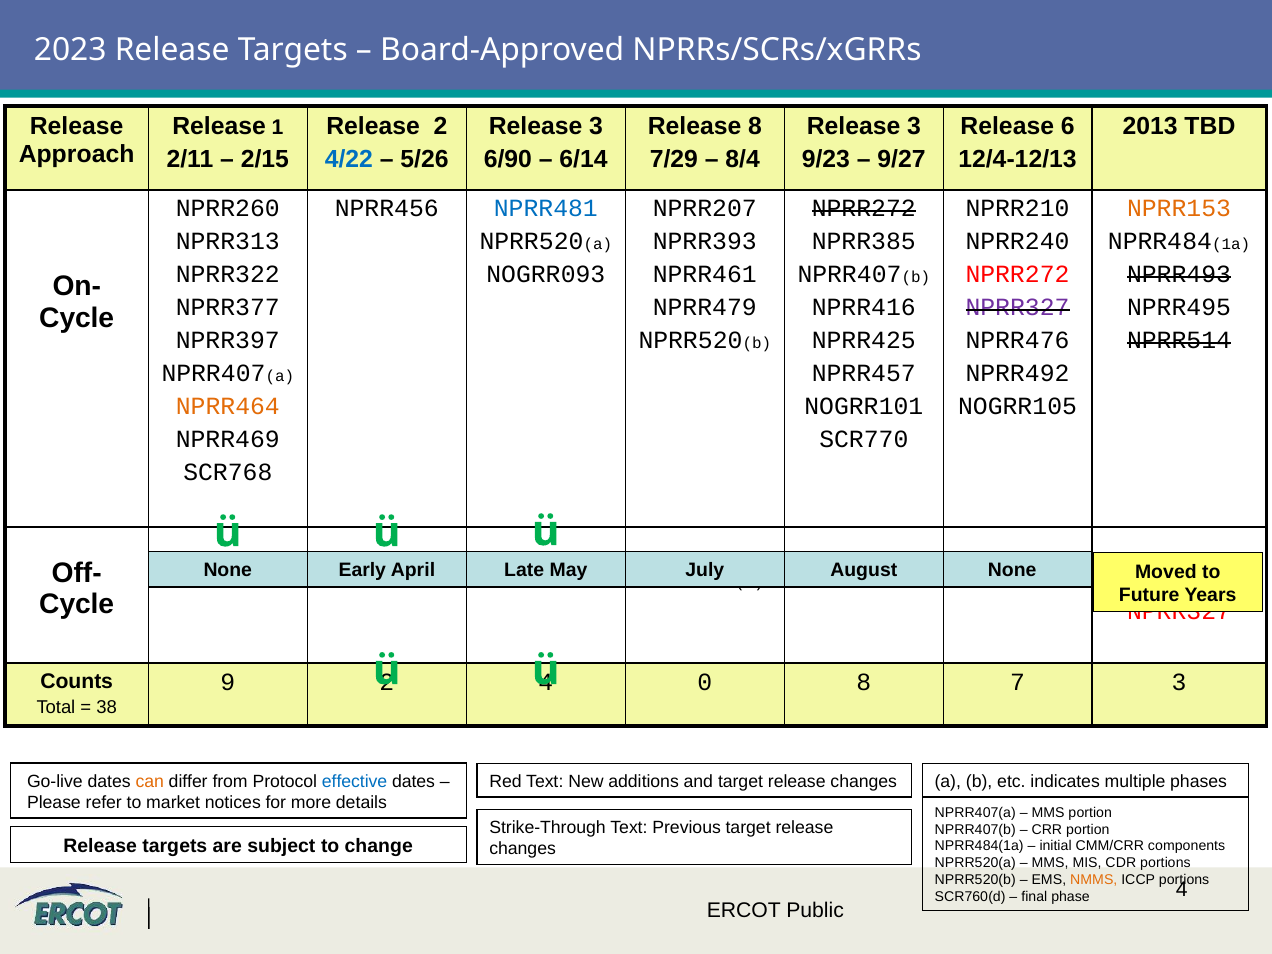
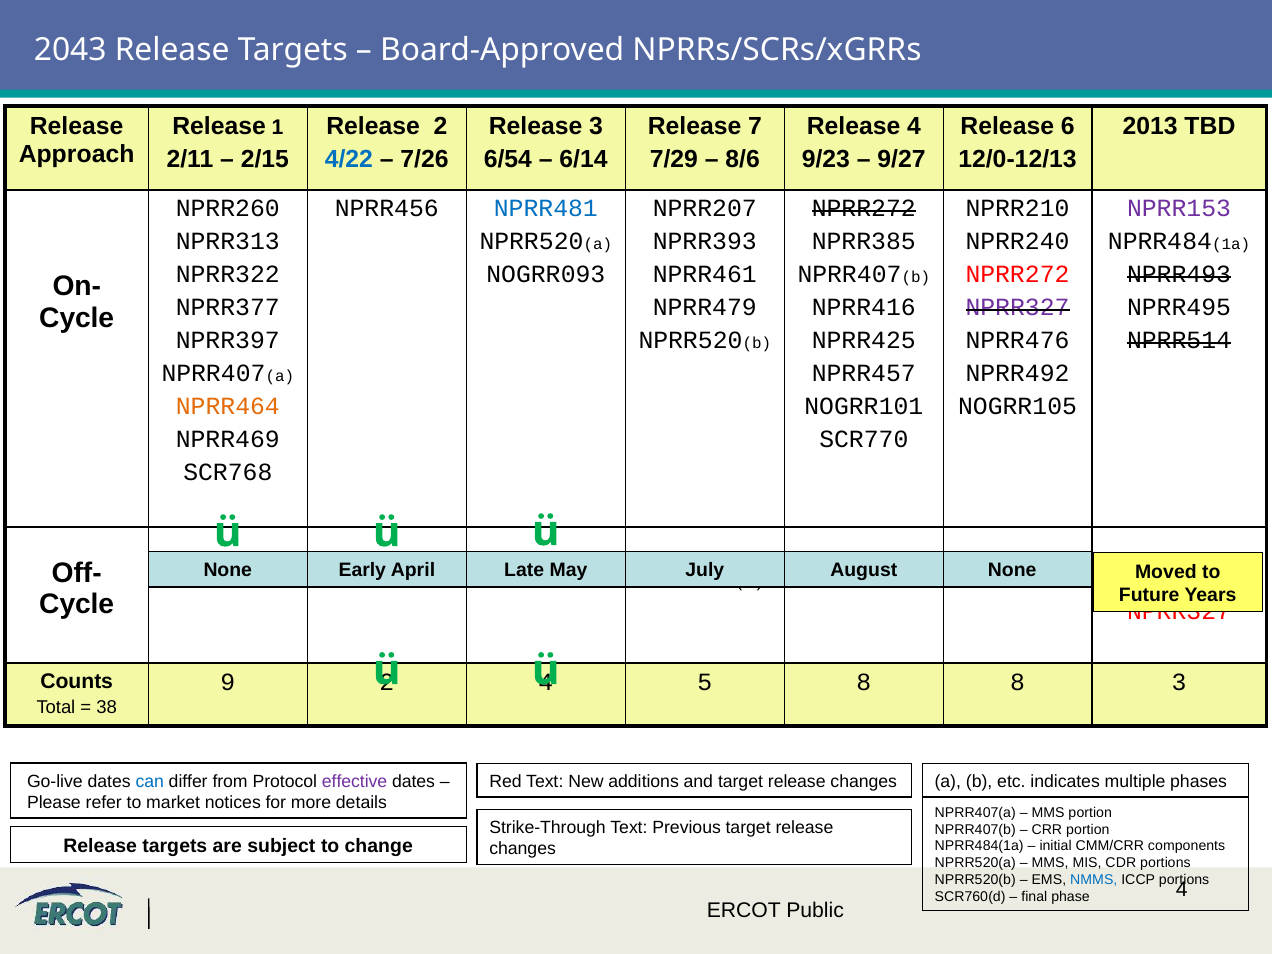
2023: 2023 -> 2043
Release 8: 8 -> 7
3 at (914, 127): 3 -> 4
5/26: 5/26 -> 7/26
6/90: 6/90 -> 6/54
8/4: 8/4 -> 8/6
12/4-12/13: 12/4-12/13 -> 12/0-12/13
NPRR153 colour: orange -> purple
0: 0 -> 5
8 7: 7 -> 8
can colour: orange -> blue
effective colour: blue -> purple
NMMS colour: orange -> blue
